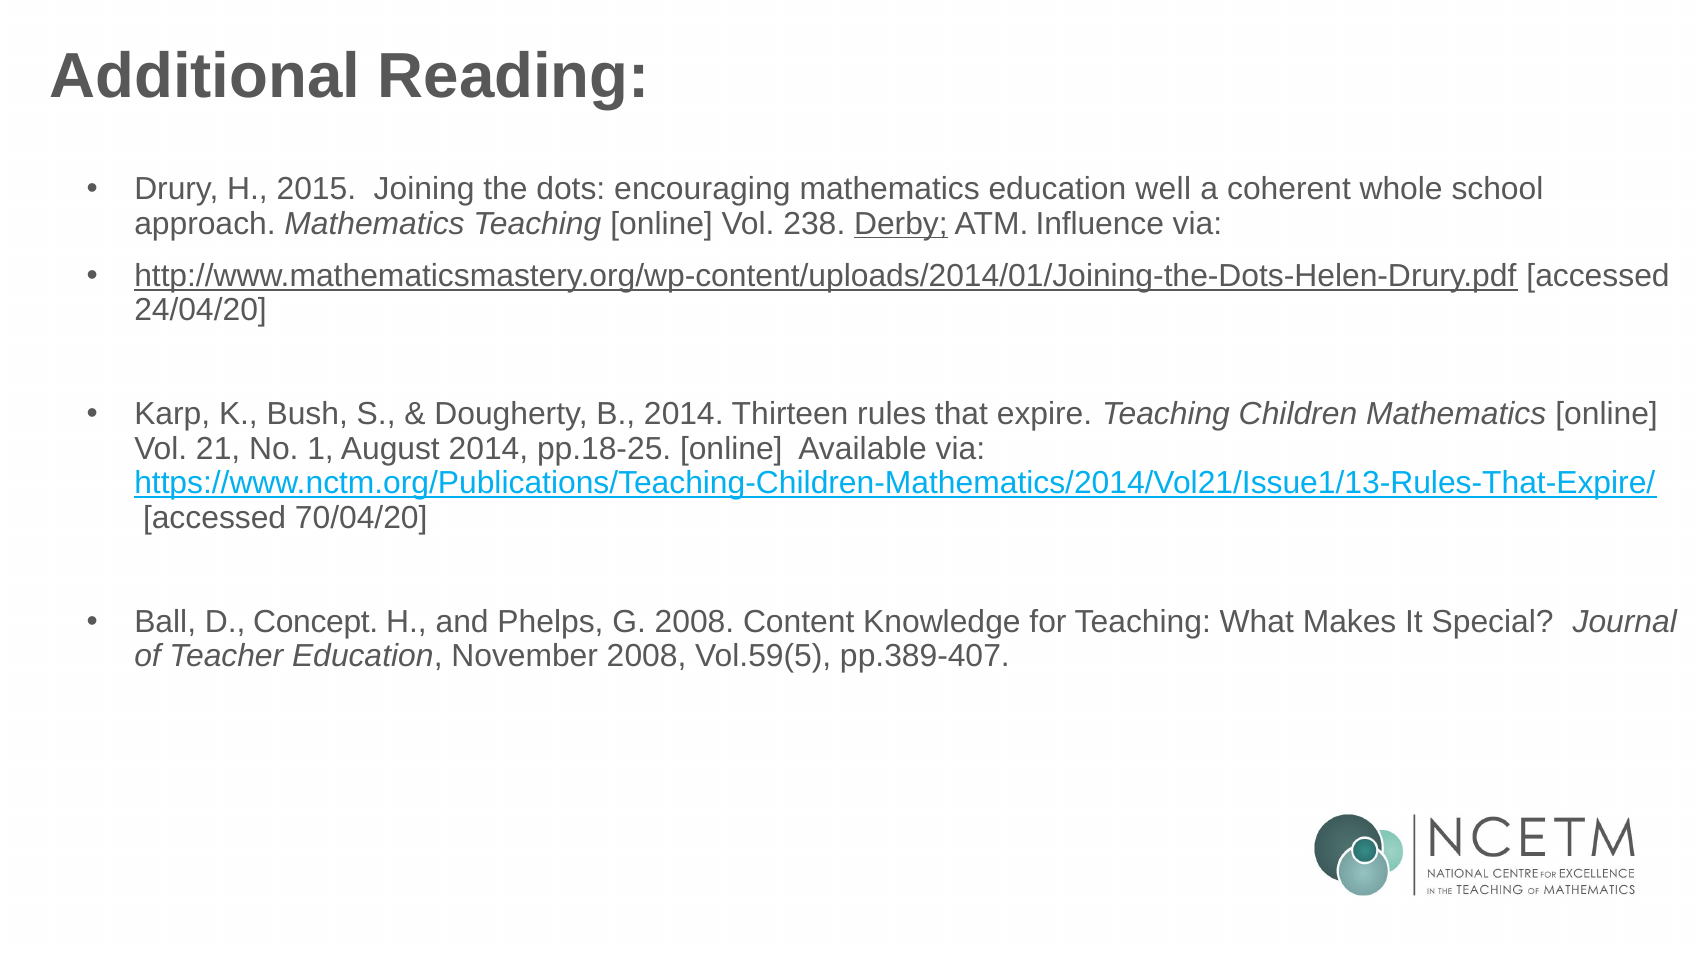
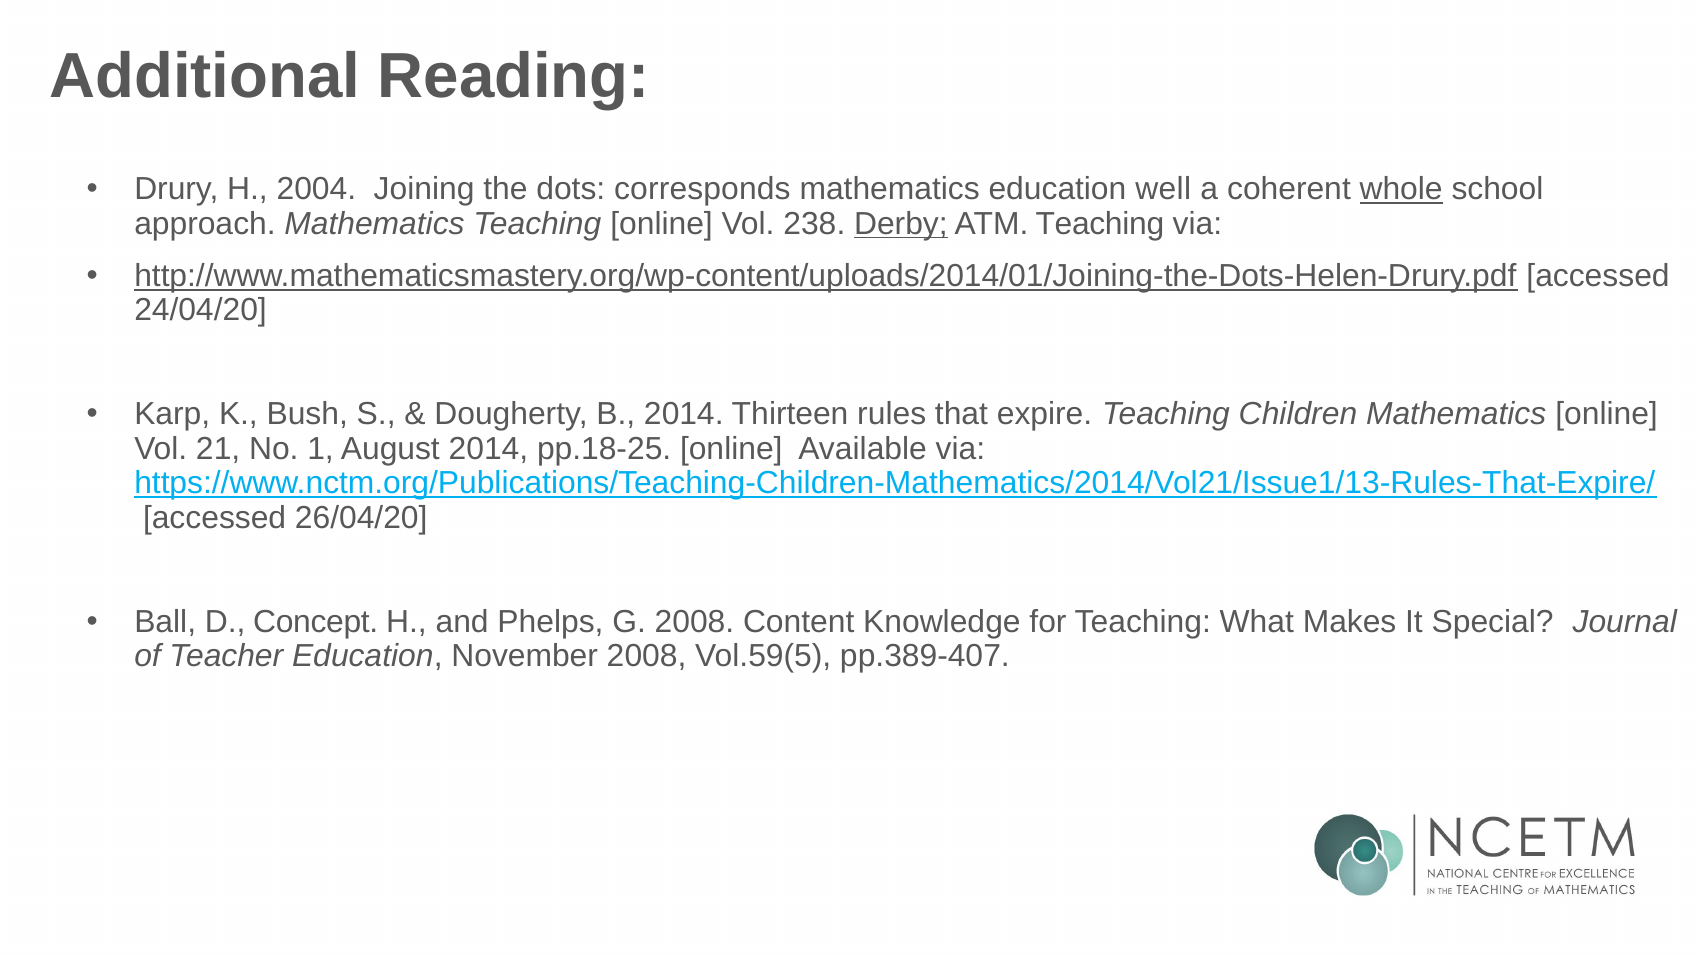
2015: 2015 -> 2004
encouraging: encouraging -> corresponds
whole underline: none -> present
ATM Influence: Influence -> Teaching
70/04/20: 70/04/20 -> 26/04/20
